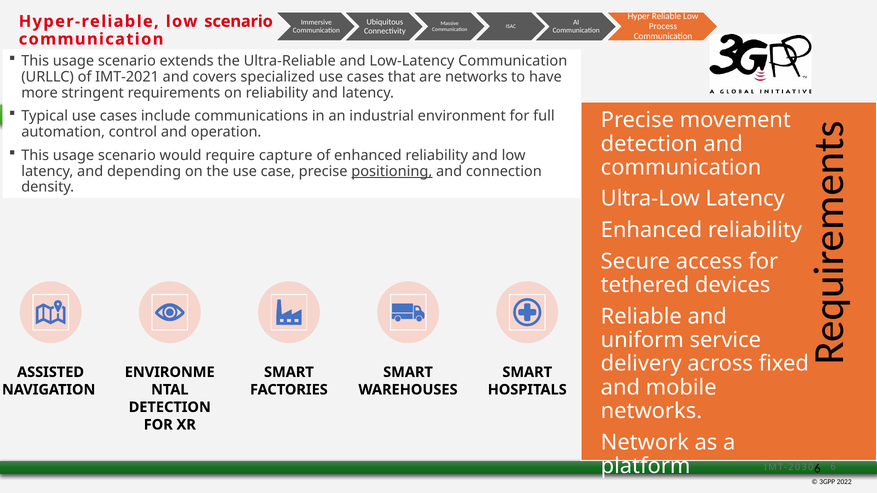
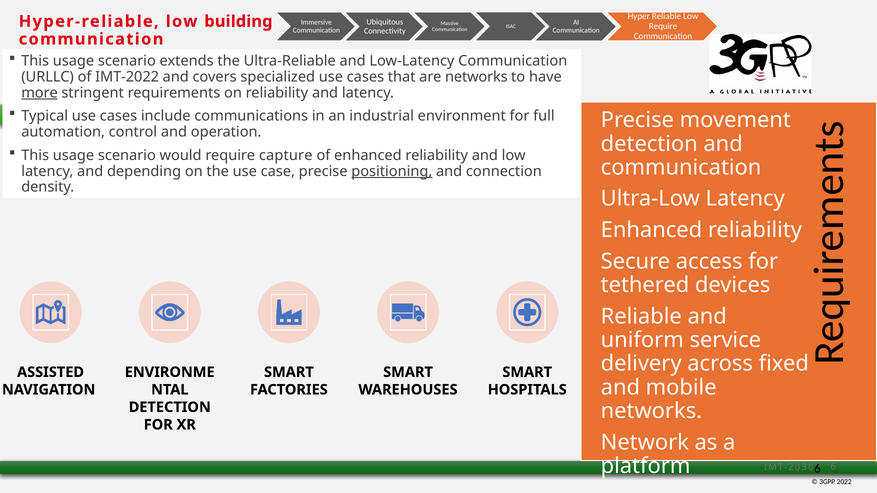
low scenario: scenario -> building
Process at (663, 26): Process -> Require
IMT-2021: IMT-2021 -> IMT-2022
more underline: none -> present
